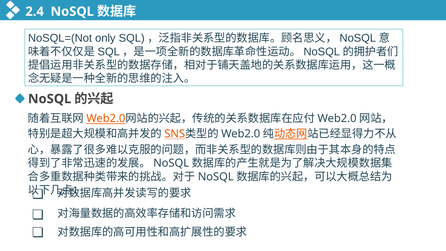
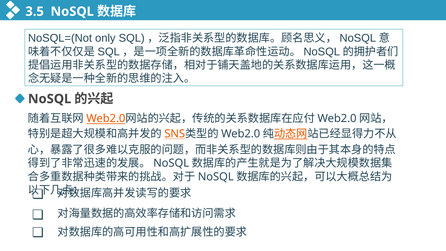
2.4: 2.4 -> 3.5
